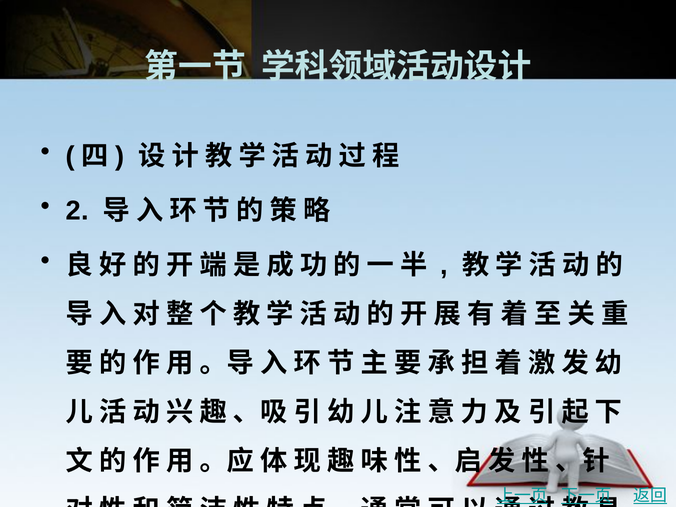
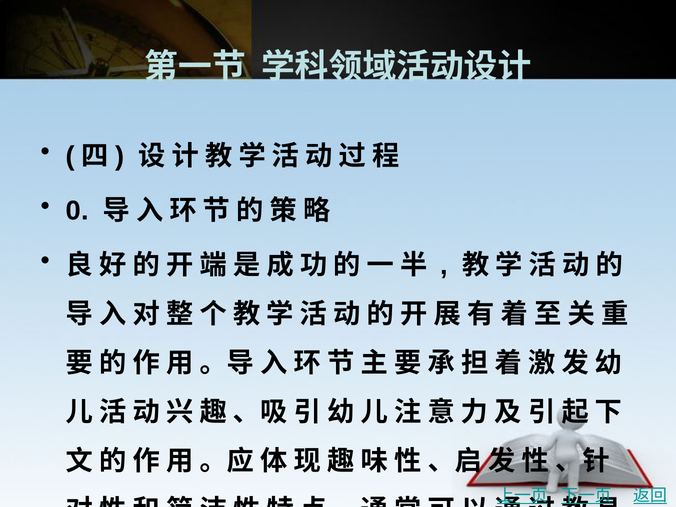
2: 2 -> 0
